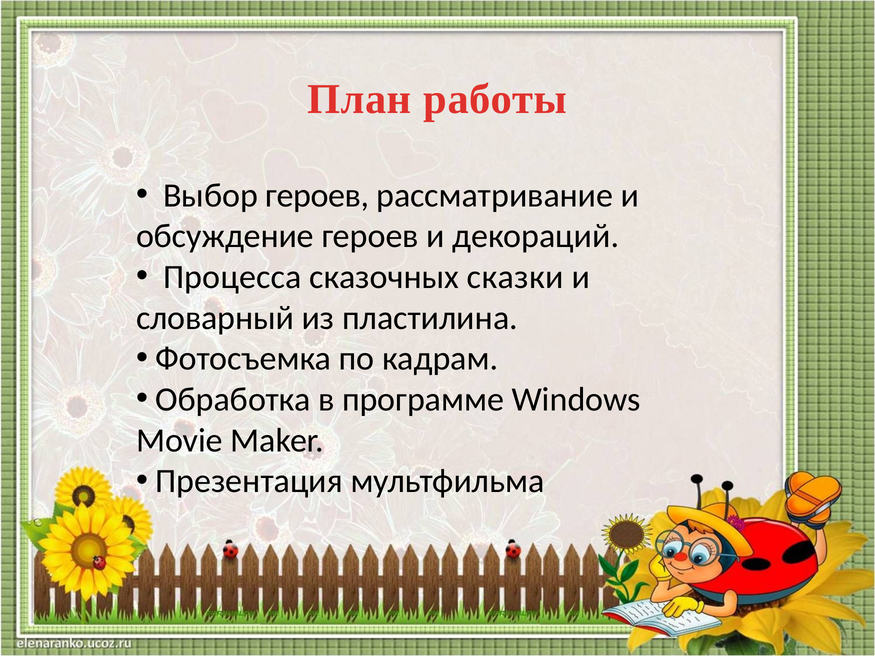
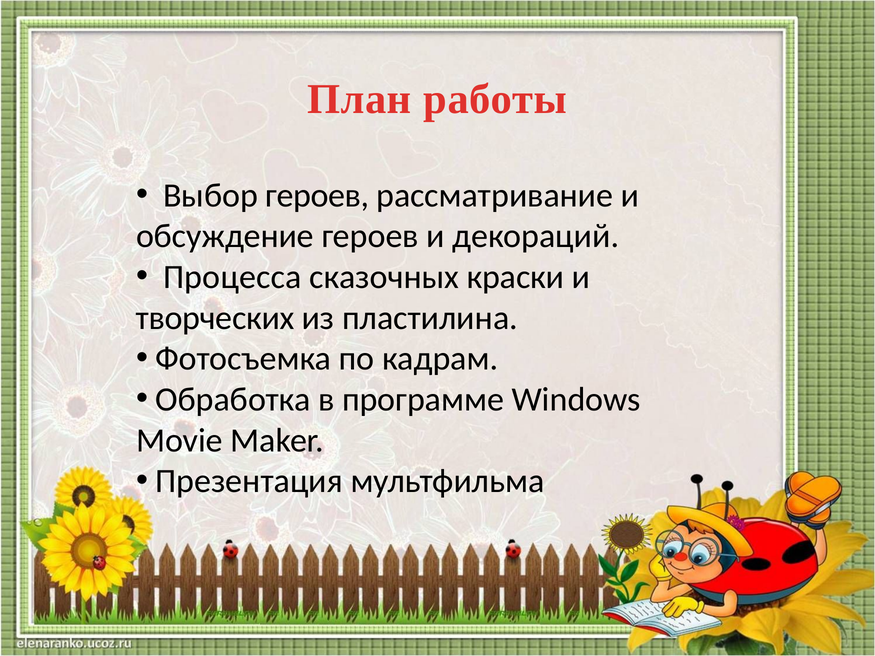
сказки: сказки -> краски
словарный: словарный -> творческих
